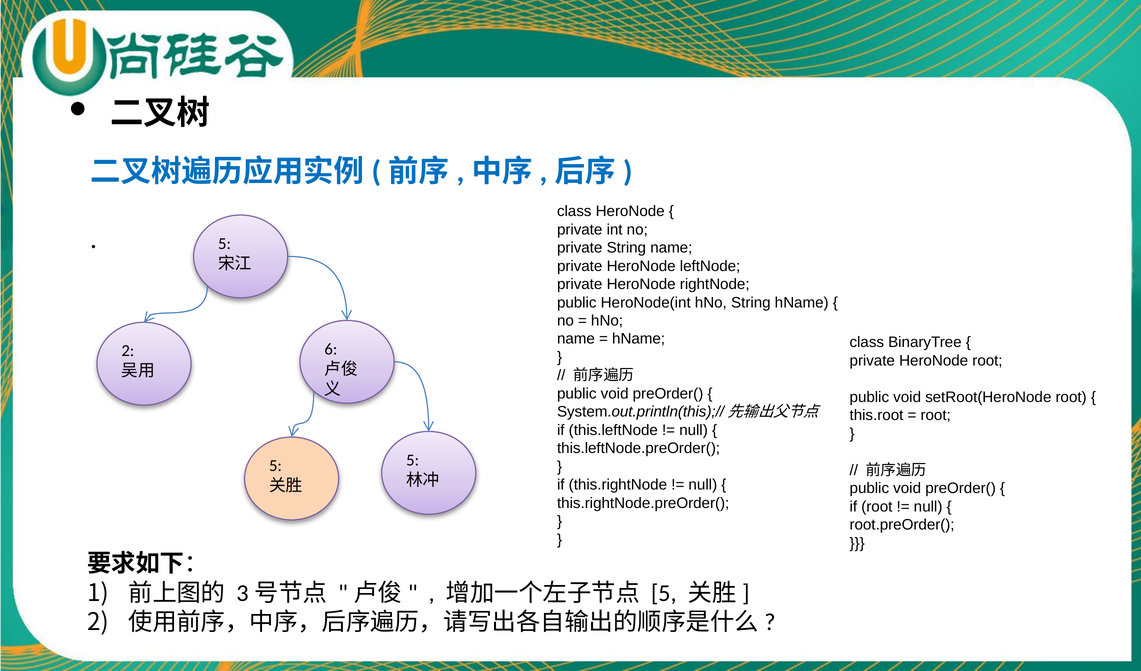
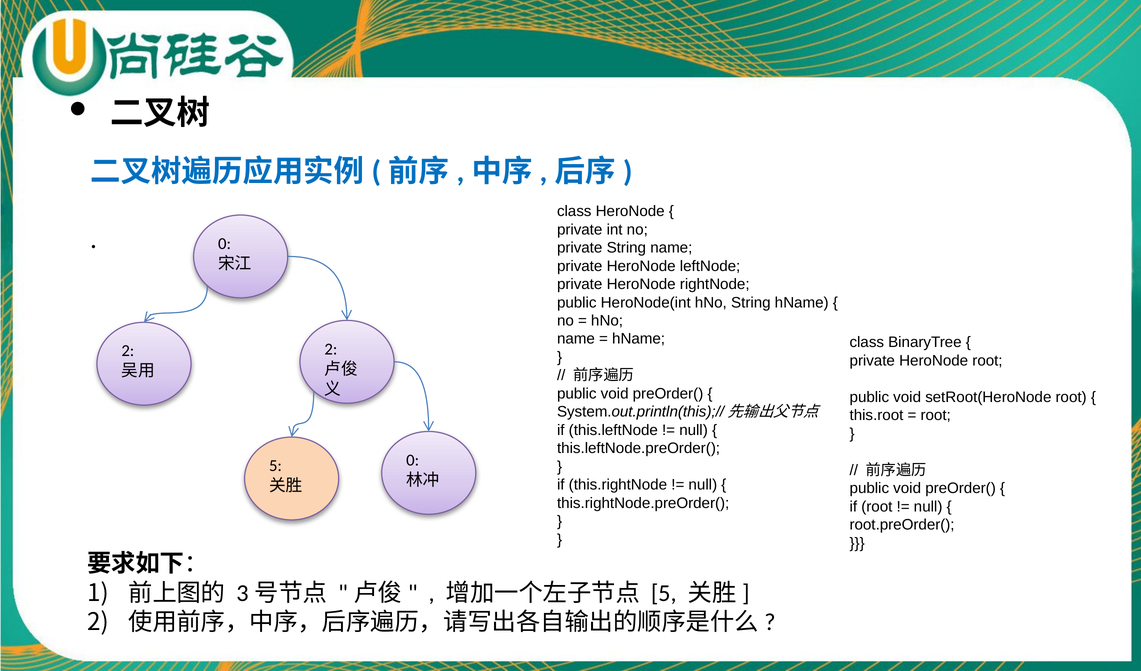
5 at (225, 244): 5 -> 0
6 at (331, 349): 6 -> 2
5 at (413, 461): 5 -> 0
